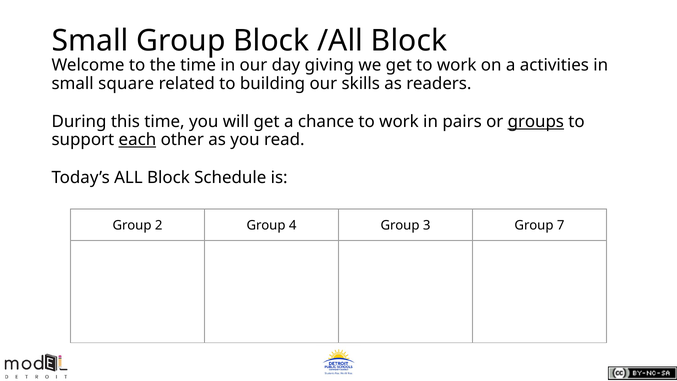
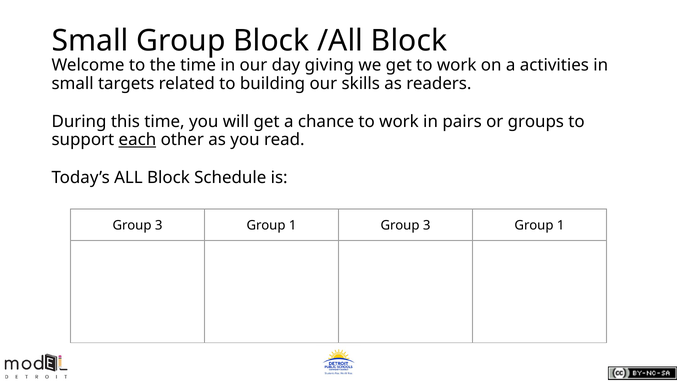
square: square -> targets
groups underline: present -> none
2 at (159, 225): 2 -> 3
4 at (293, 225): 4 -> 1
7 at (561, 225): 7 -> 1
